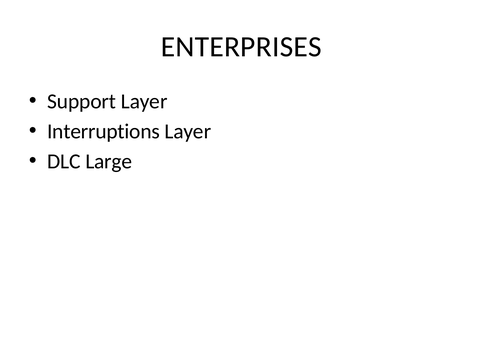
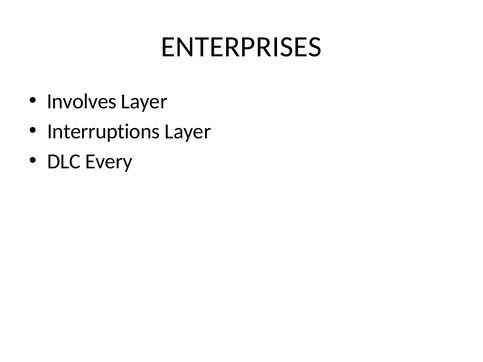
Support: Support -> Involves
Large: Large -> Every
